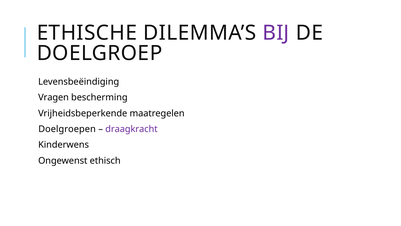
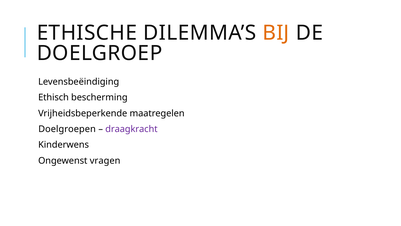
BIJ colour: purple -> orange
Vragen: Vragen -> Ethisch
ethisch: ethisch -> vragen
